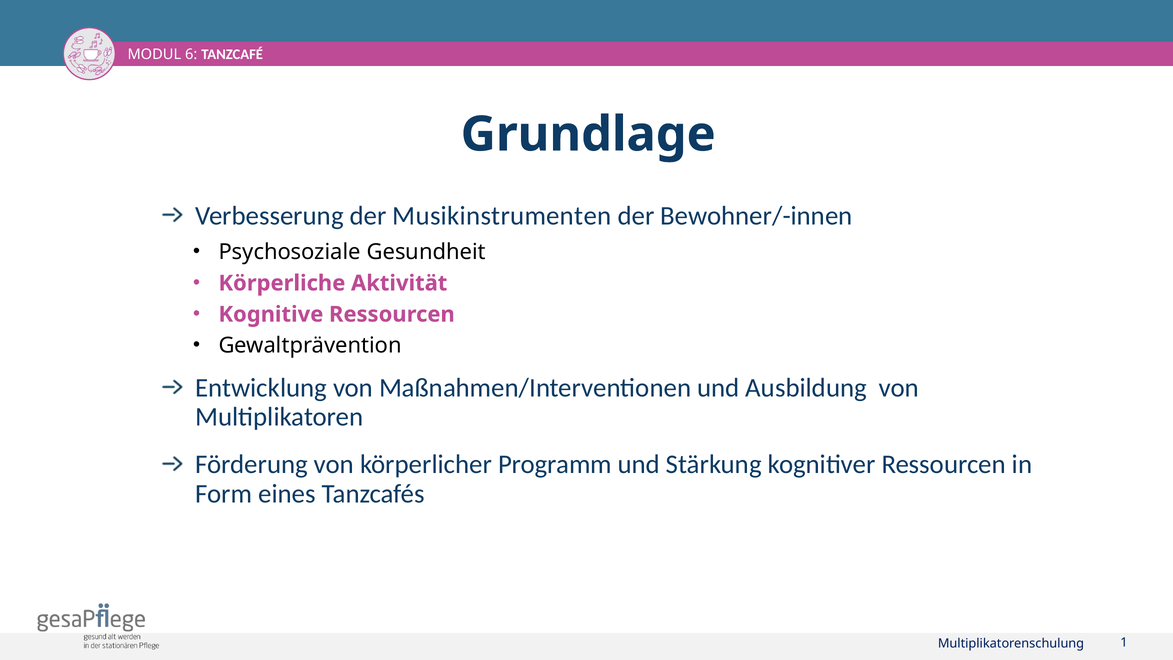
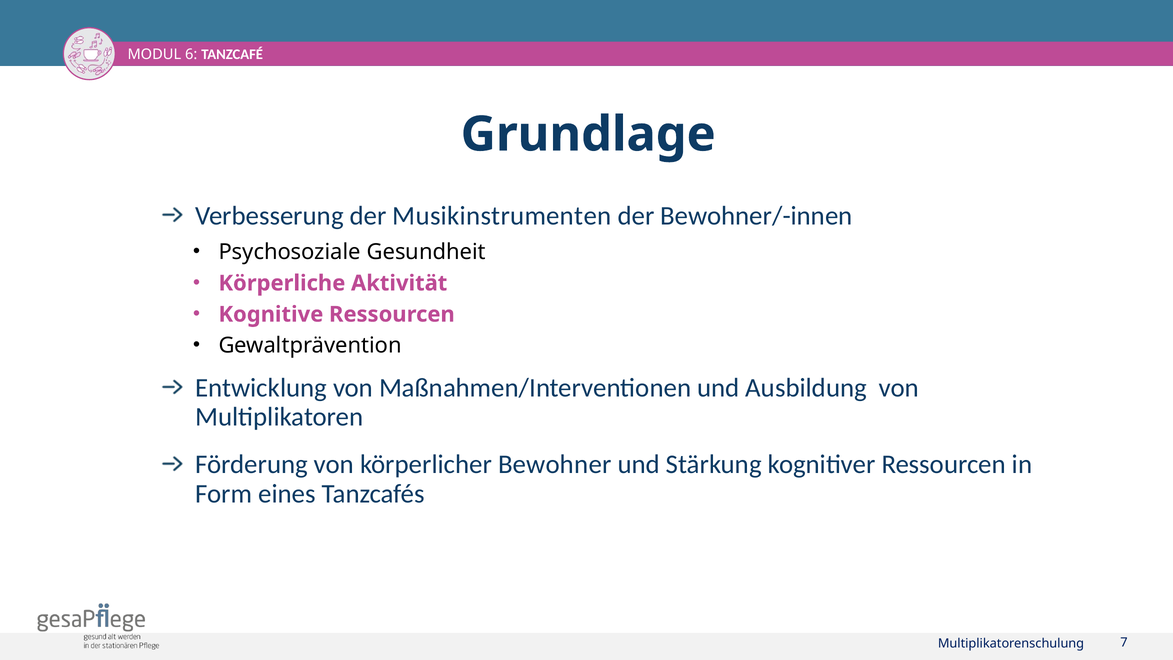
Programm: Programm -> Bewohner
1: 1 -> 7
